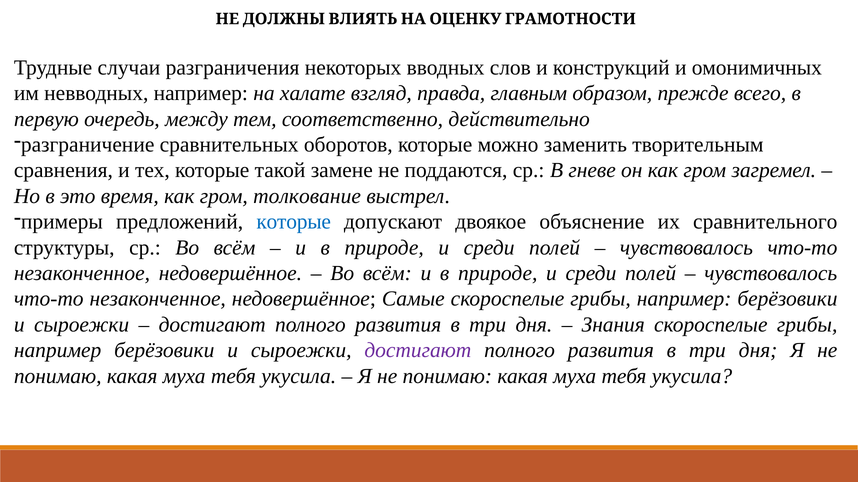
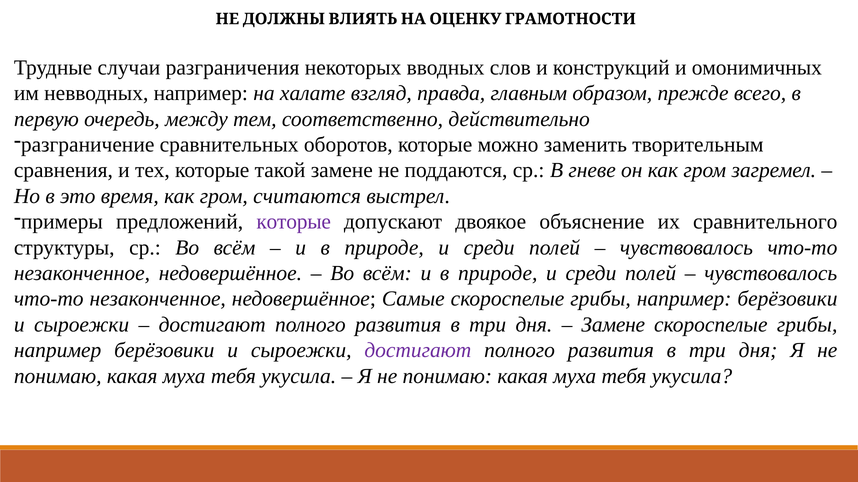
толкование: толкование -> считаются
которые at (294, 222) colour: blue -> purple
Знания at (613, 325): Знания -> Замене
